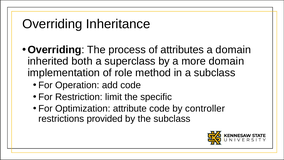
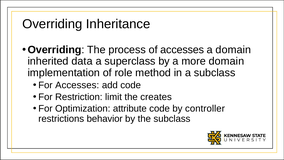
of attributes: attributes -> accesses
both: both -> data
For Operation: Operation -> Accesses
specific: specific -> creates
provided: provided -> behavior
